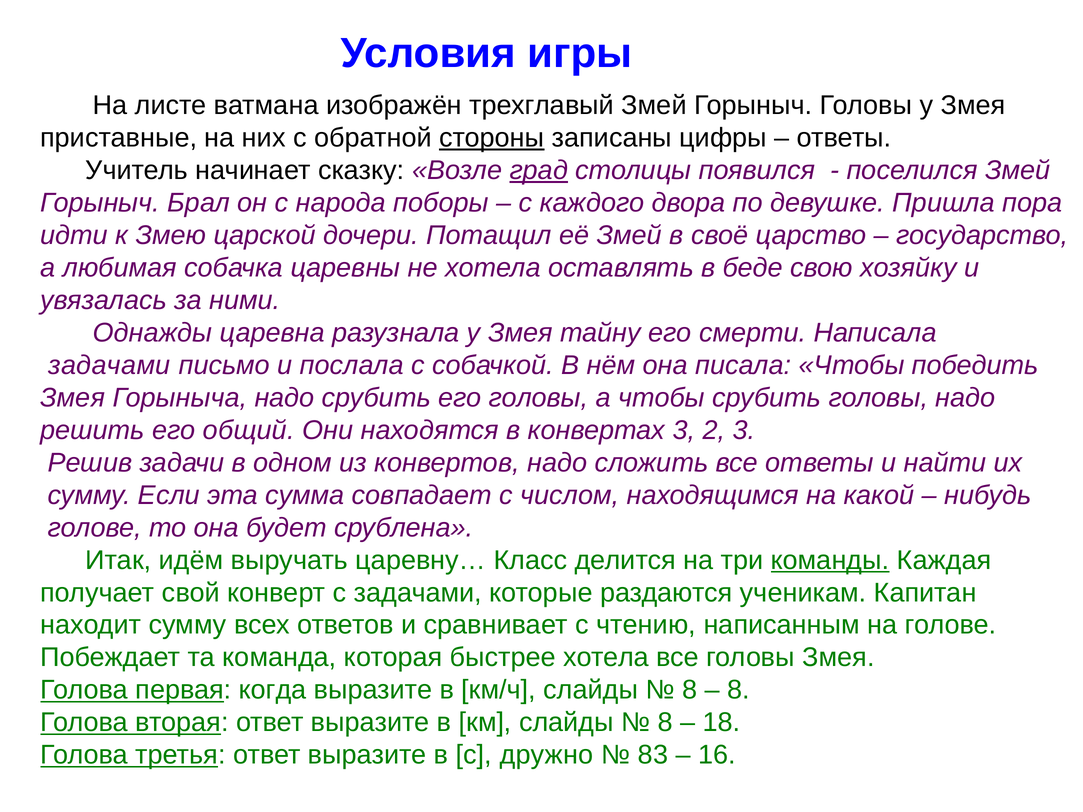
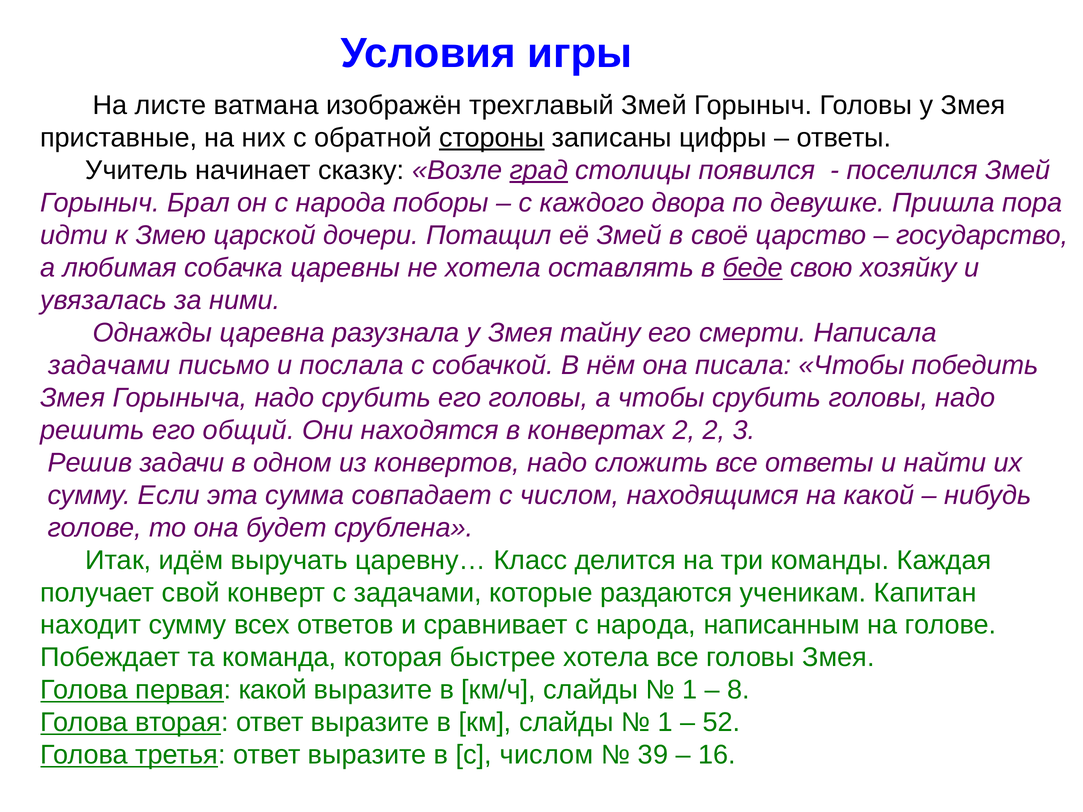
беде underline: none -> present
конвертах 3: 3 -> 2
команды underline: present -> none
сравнивает с чтению: чтению -> народа
первая когда: когда -> какой
8 at (690, 690): 8 -> 1
8 at (665, 723): 8 -> 1
18: 18 -> 52
в с дружно: дружно -> числом
83: 83 -> 39
